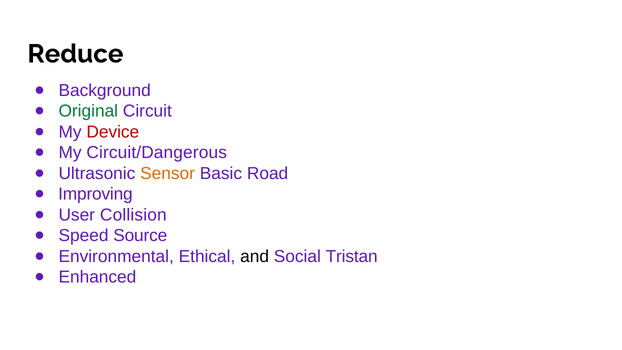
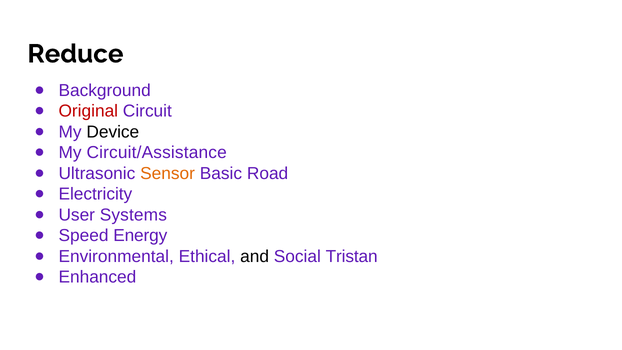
Original colour: green -> red
Device colour: red -> black
Circuit/Dangerous: Circuit/Dangerous -> Circuit/Assistance
Improving: Improving -> Electricity
Collision: Collision -> Systems
Source: Source -> Energy
